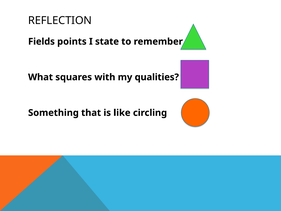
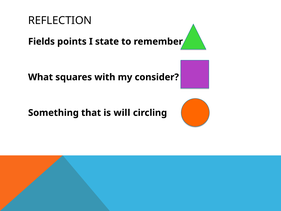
qualities: qualities -> consider
like: like -> will
